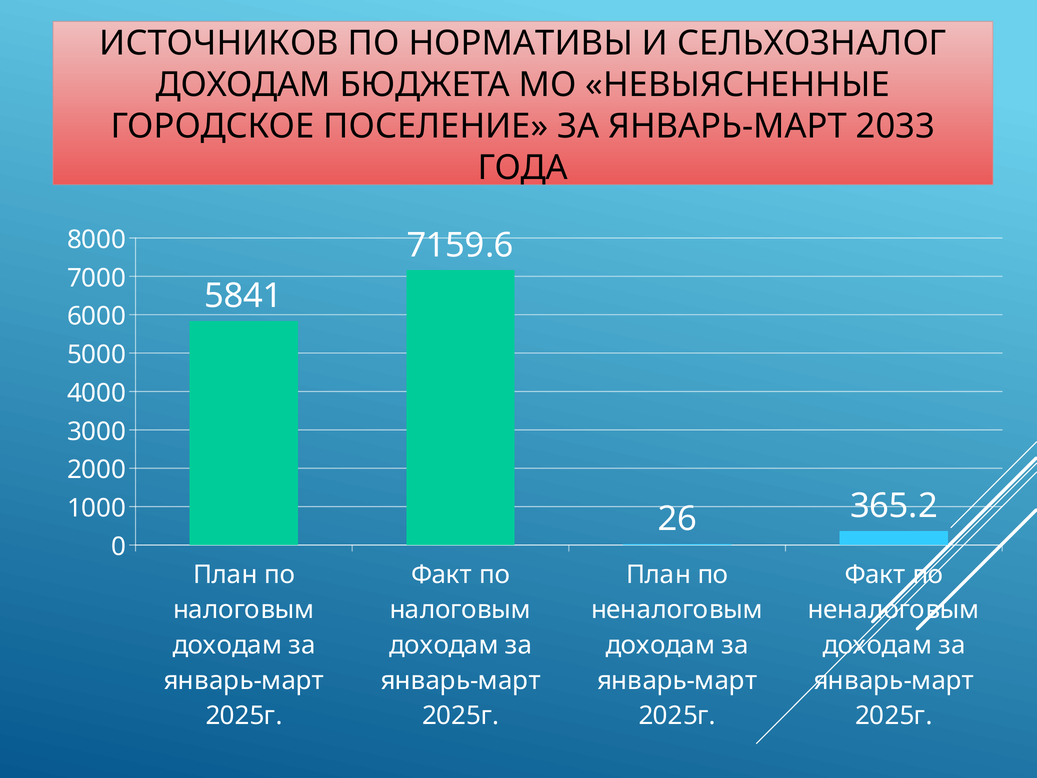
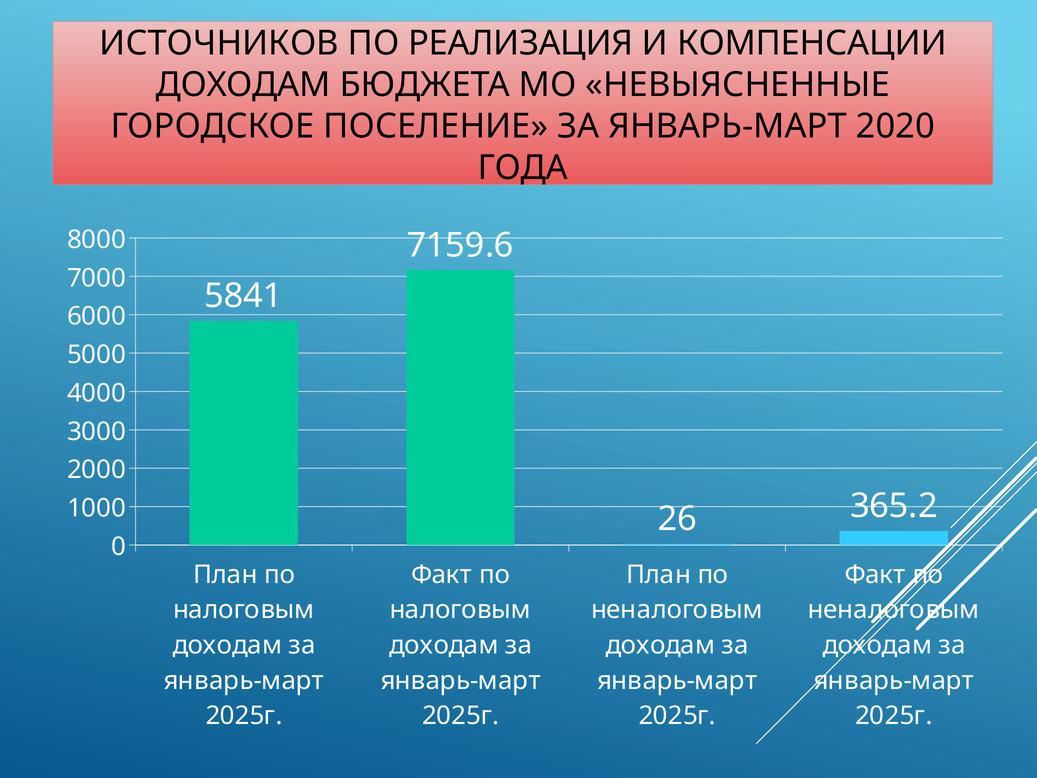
НОРМАТИВЫ: НОРМАТИВЫ -> РЕАЛИЗАЦИЯ
СЕЛЬХОЗНАЛОГ: СЕЛЬХОЗНАЛОГ -> КОМПЕНСАЦИИ
2033: 2033 -> 2020
